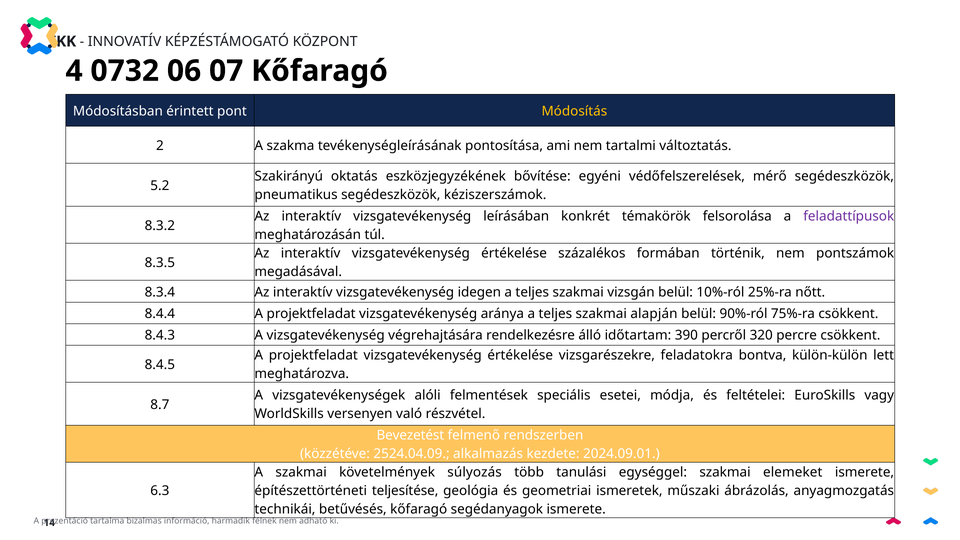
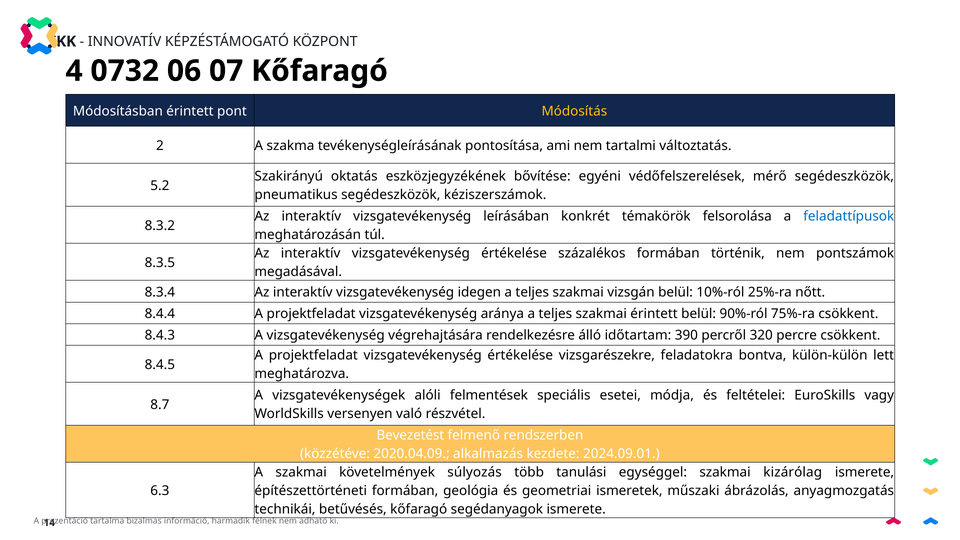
feladattípusok colour: purple -> blue
szakmai alapján: alapján -> érintett
2524.04.09: 2524.04.09 -> 2020.04.09
elemeket: elemeket -> kizárólag
építészettörténeti teljesítése: teljesítése -> formában
